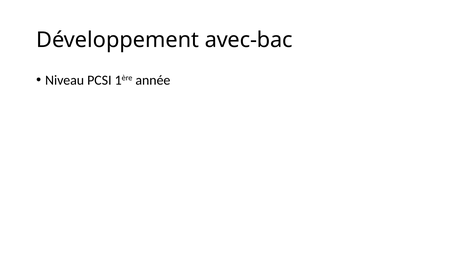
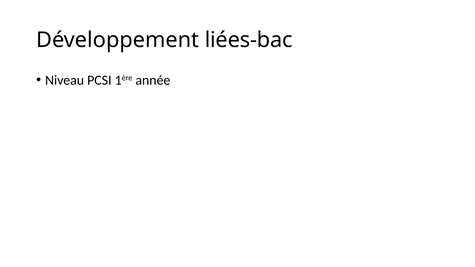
avec-bac: avec-bac -> liées-bac
